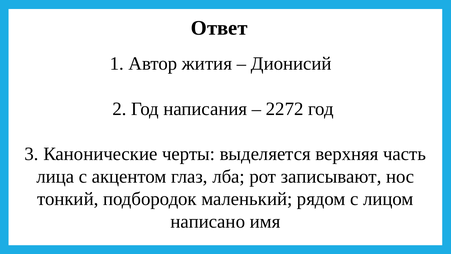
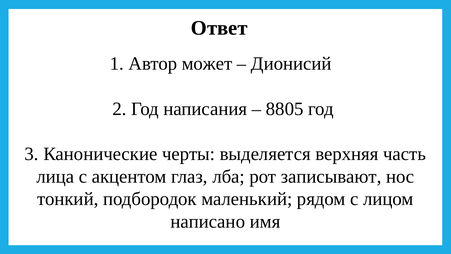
жития: жития -> может
2272: 2272 -> 8805
